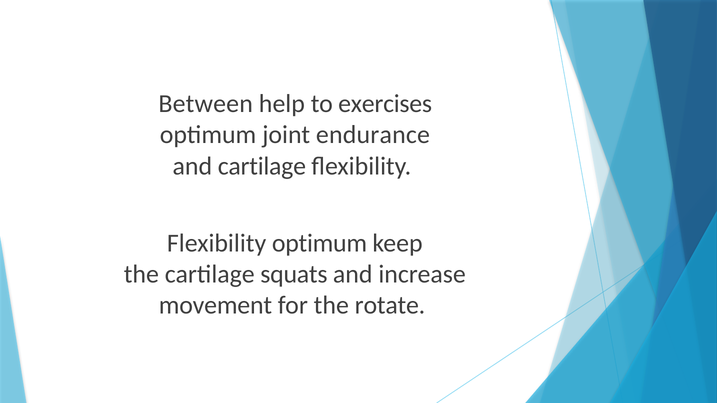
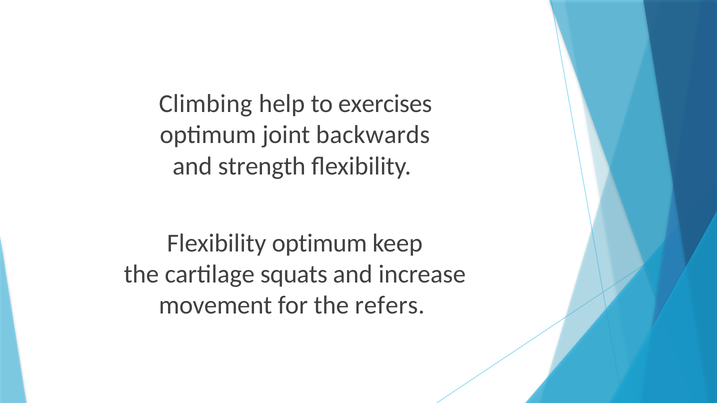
Between: Between -> Climbing
endurance: endurance -> backwards
and cartilage: cartilage -> strength
rotate: rotate -> refers
